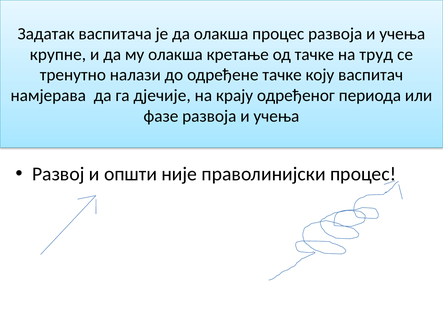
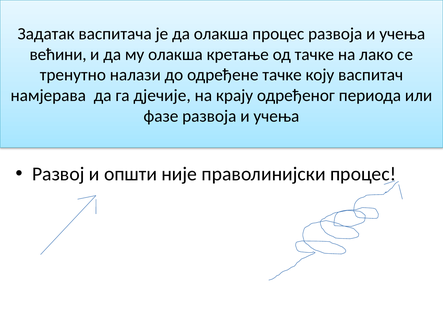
крупне: крупне -> већини
труд: труд -> лако
